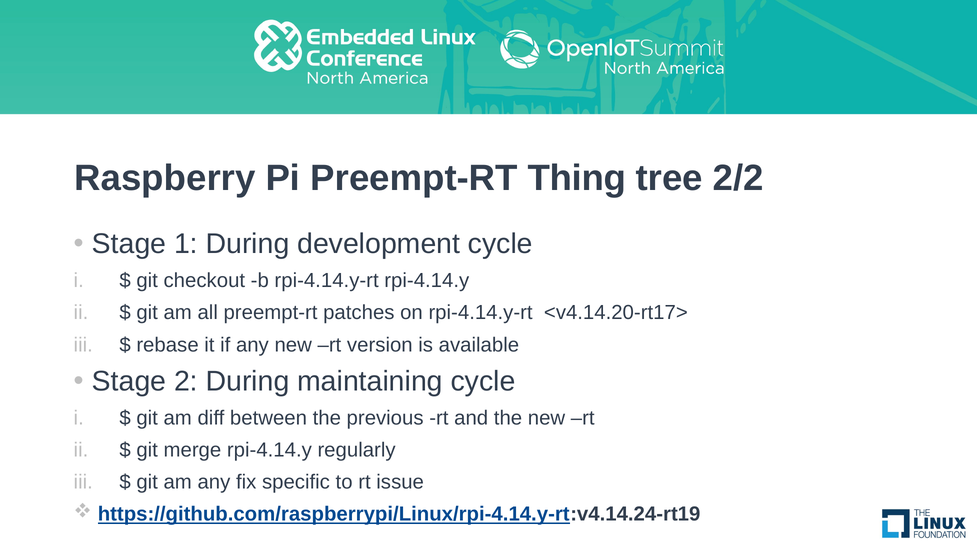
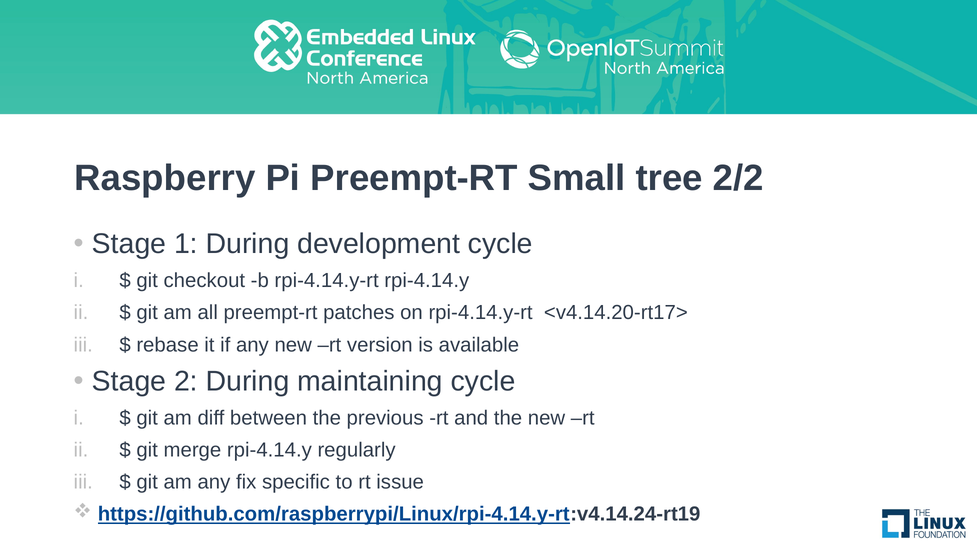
Thing: Thing -> Small
